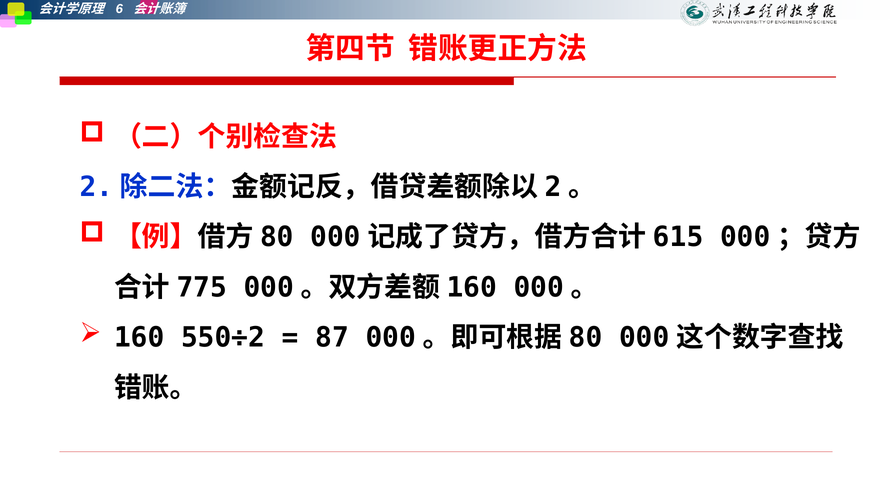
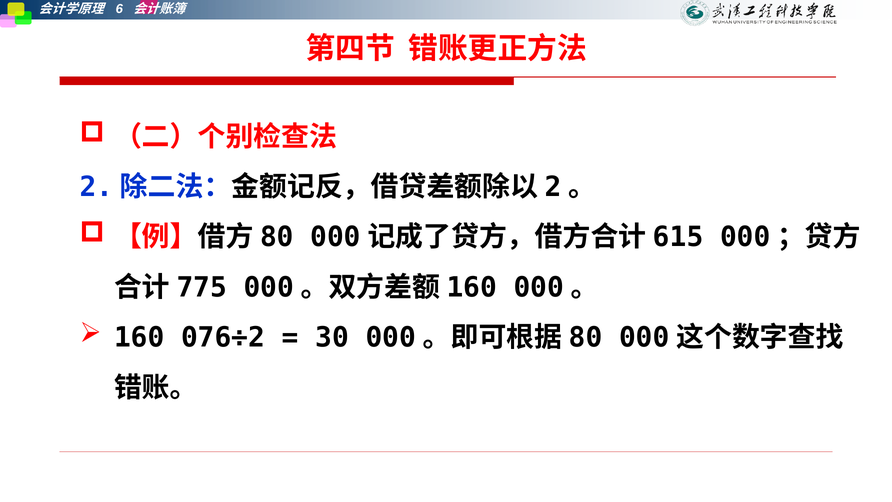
550÷2: 550÷2 -> 076÷2
87: 87 -> 30
